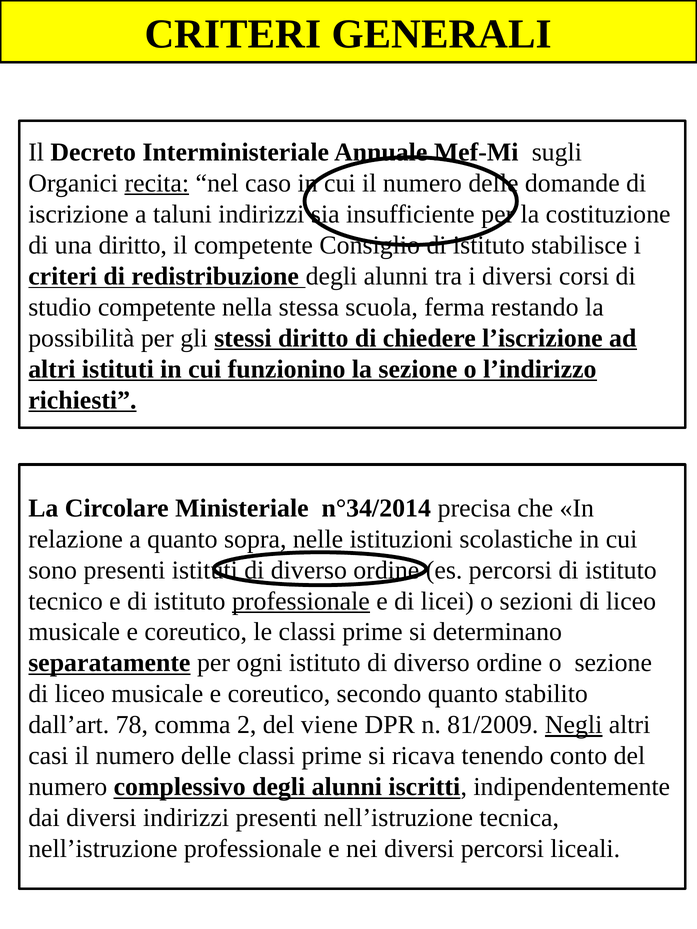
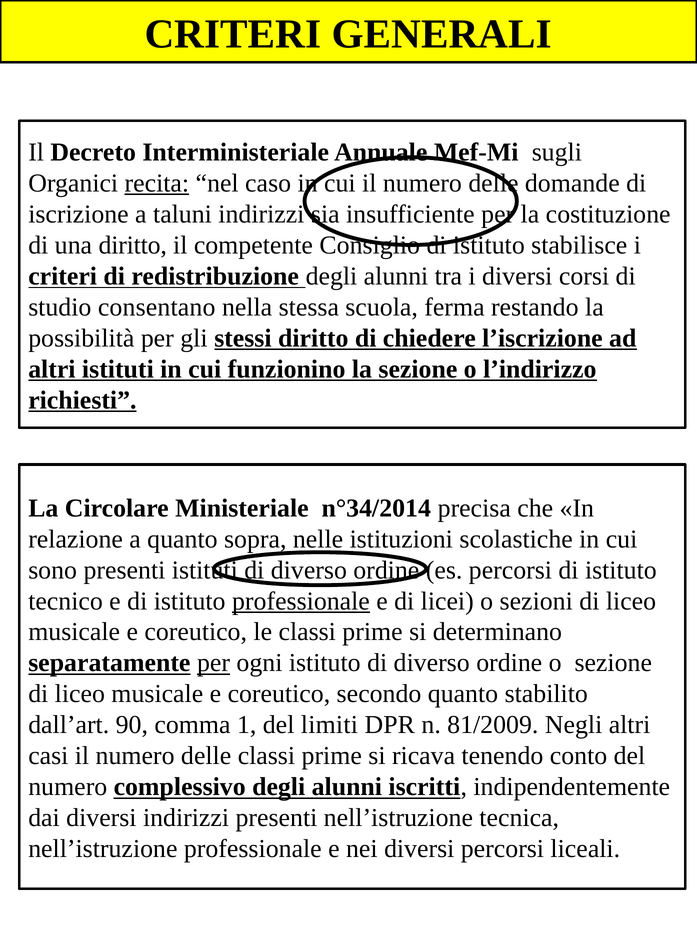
studio competente: competente -> consentano
per at (214, 663) underline: none -> present
78: 78 -> 90
2: 2 -> 1
viene: viene -> limiti
Negli underline: present -> none
